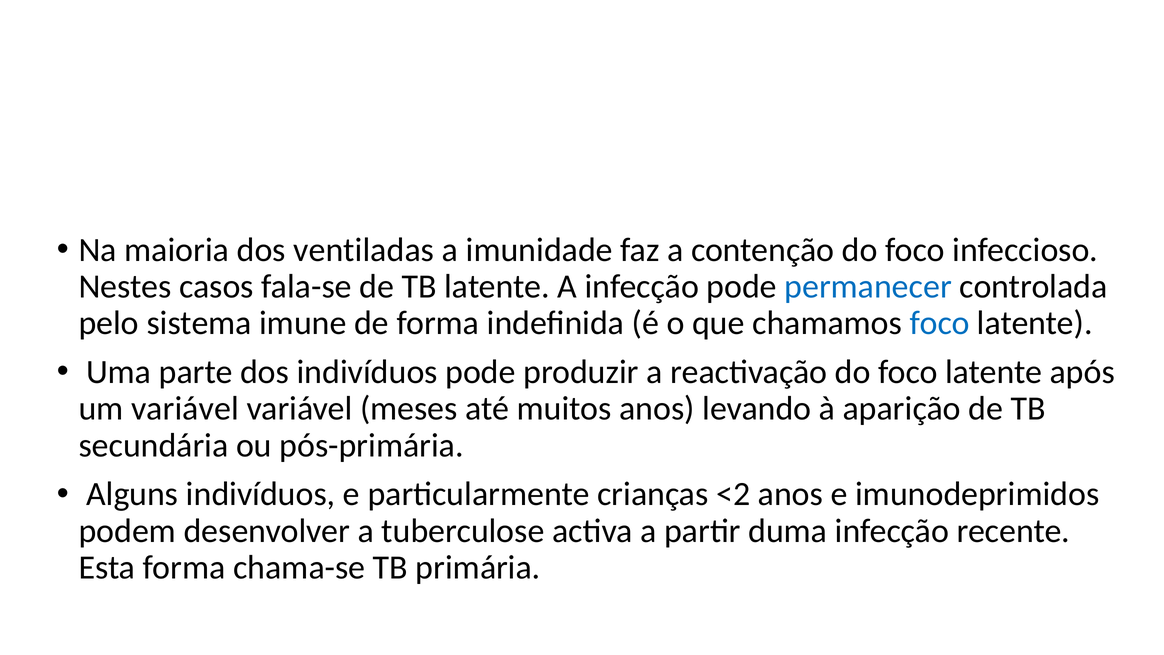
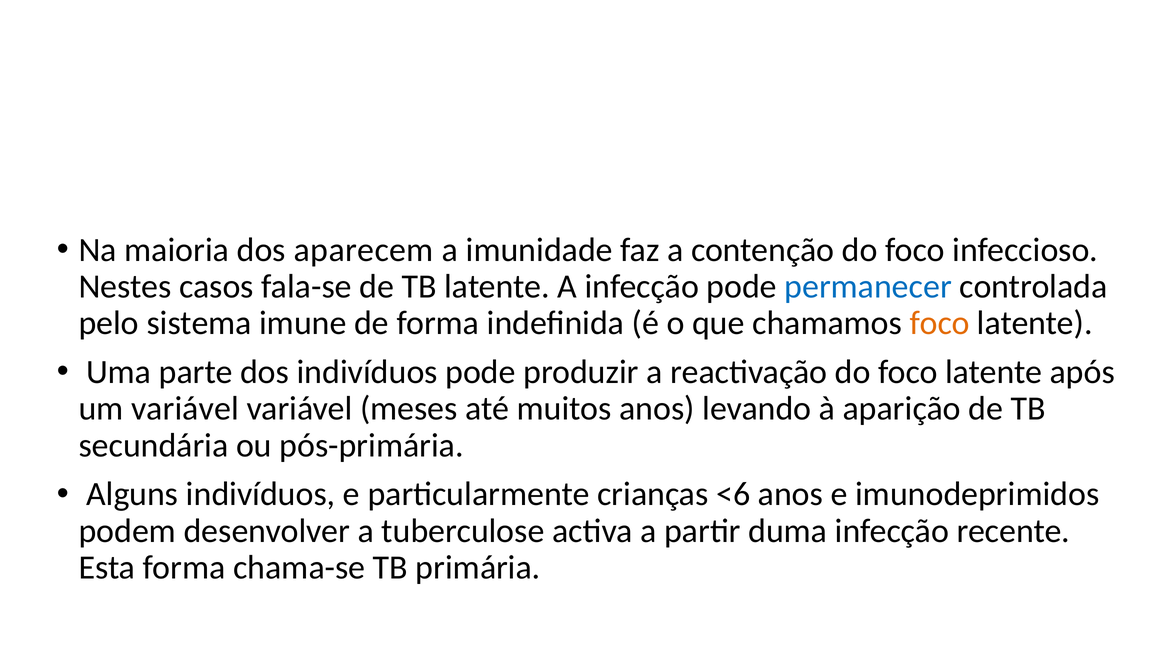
ventiladas: ventiladas -> aparecem
foco at (940, 323) colour: blue -> orange
<2: <2 -> <6
